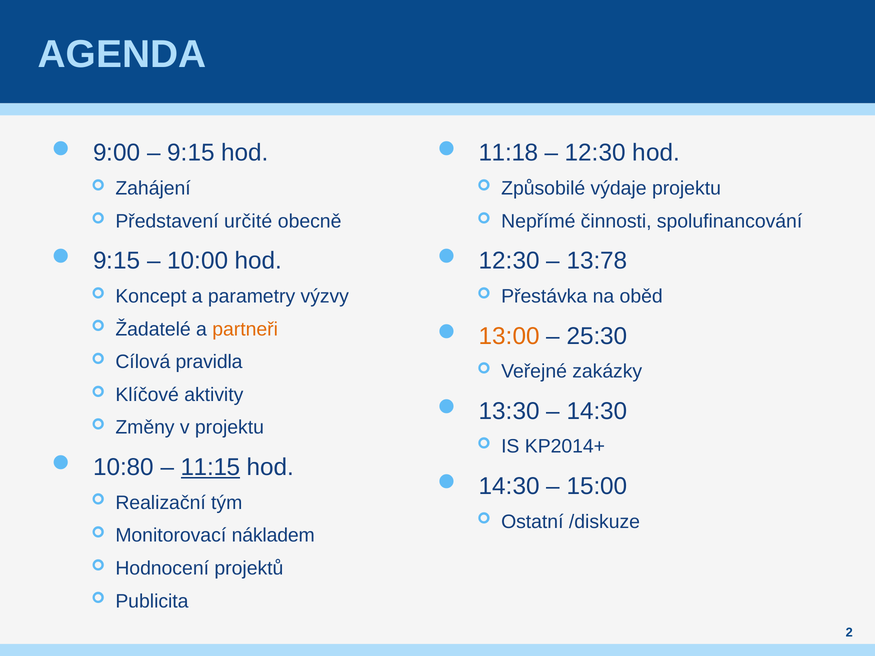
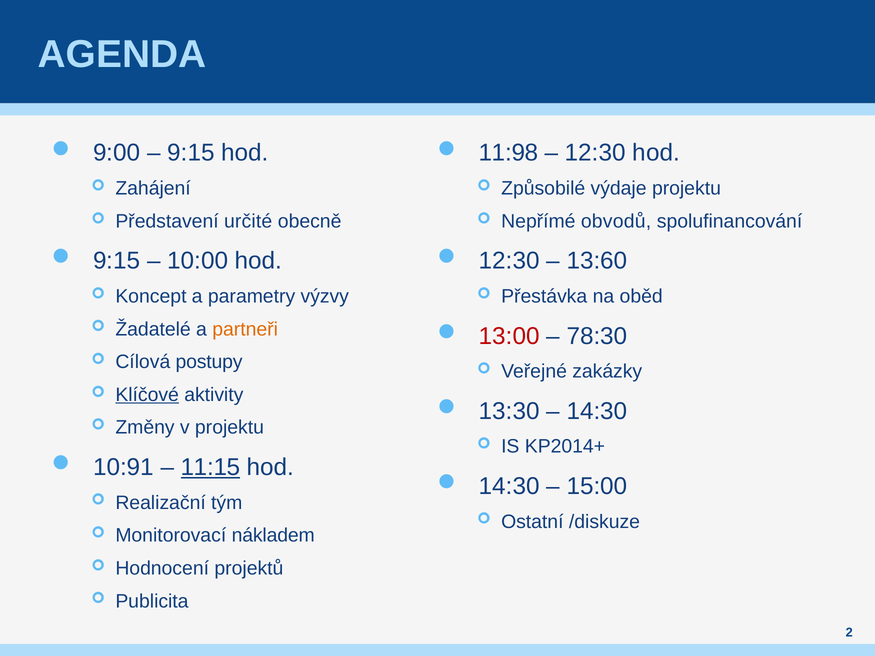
11:18: 11:18 -> 11:98
činnosti: činnosti -> obvodů
13:78: 13:78 -> 13:60
13:00 colour: orange -> red
25:30: 25:30 -> 78:30
pravidla: pravidla -> postupy
Klíčové underline: none -> present
10:80: 10:80 -> 10:91
